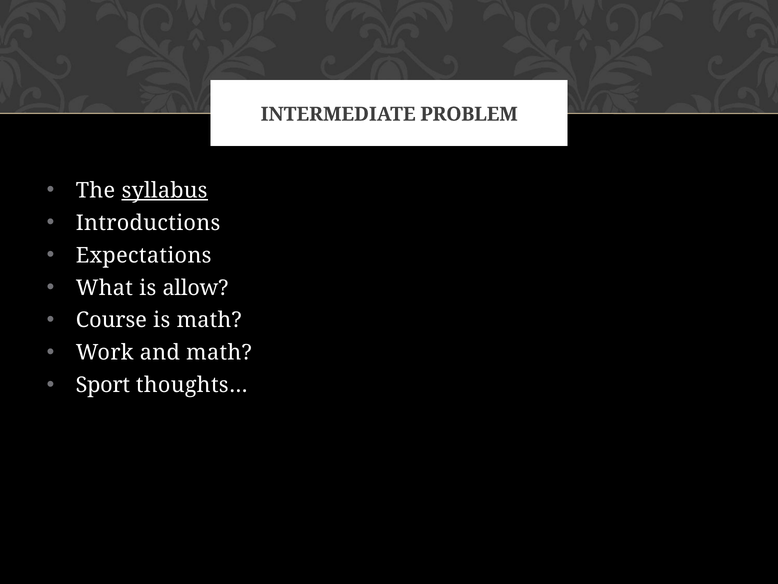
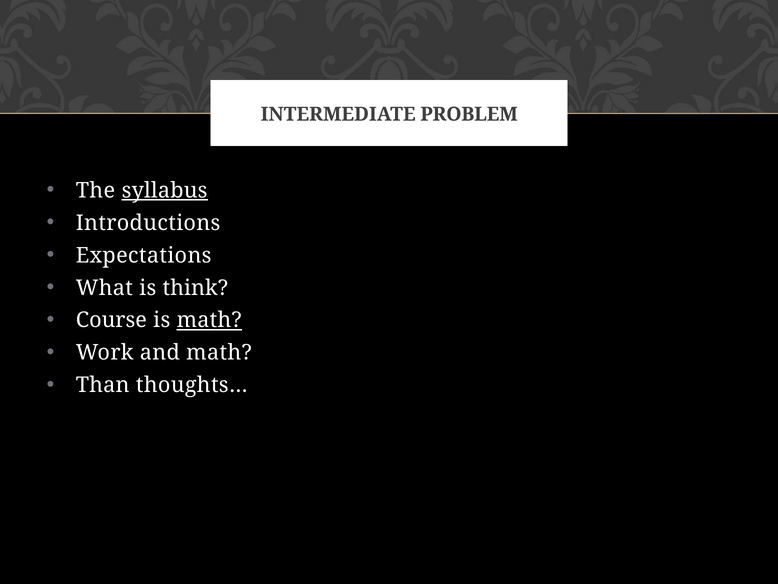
allow: allow -> think
math at (209, 320) underline: none -> present
Sport: Sport -> Than
